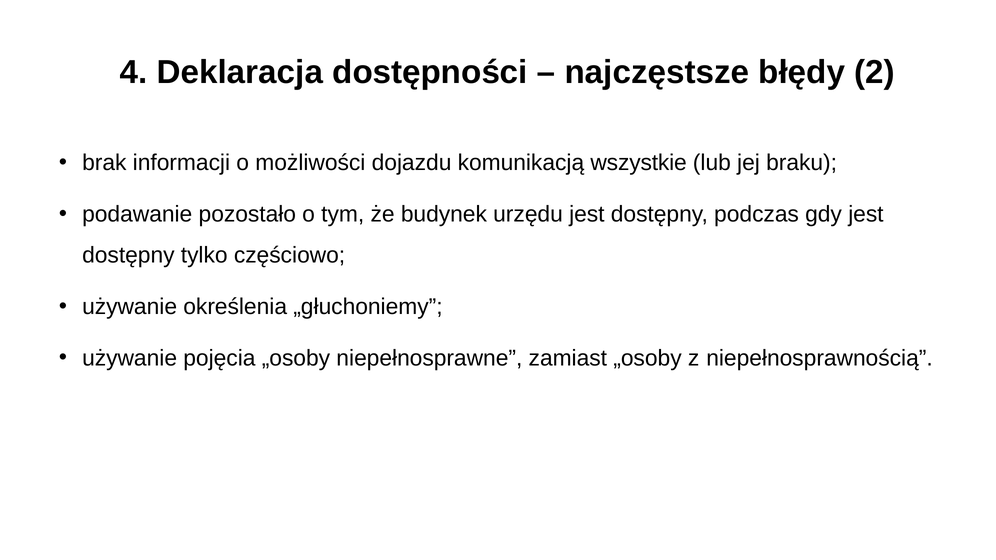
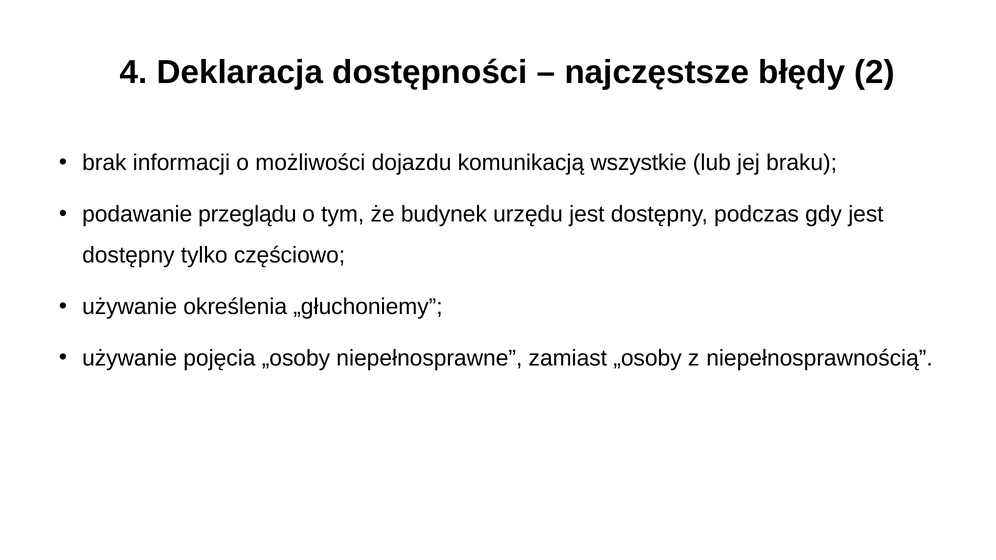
pozostało: pozostało -> przeglądu
